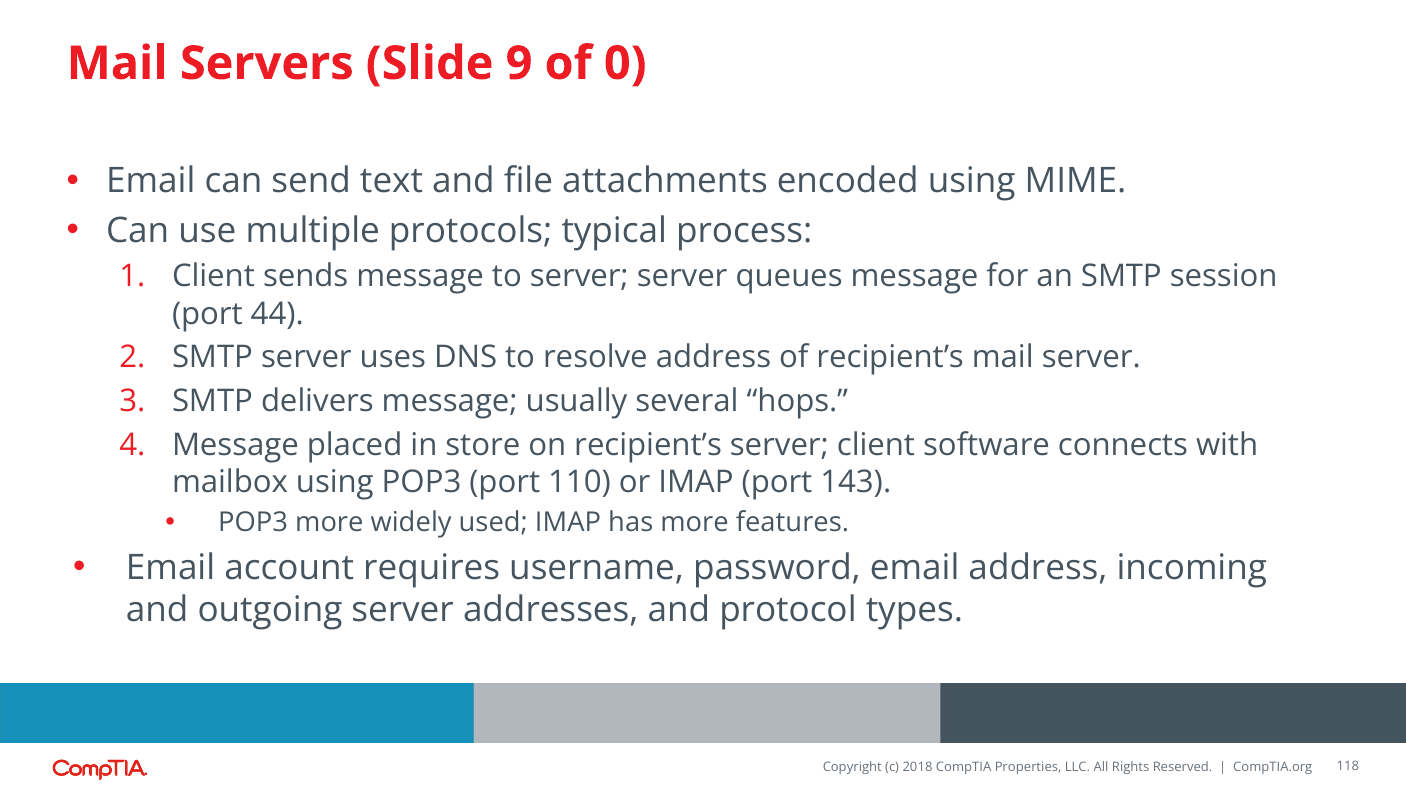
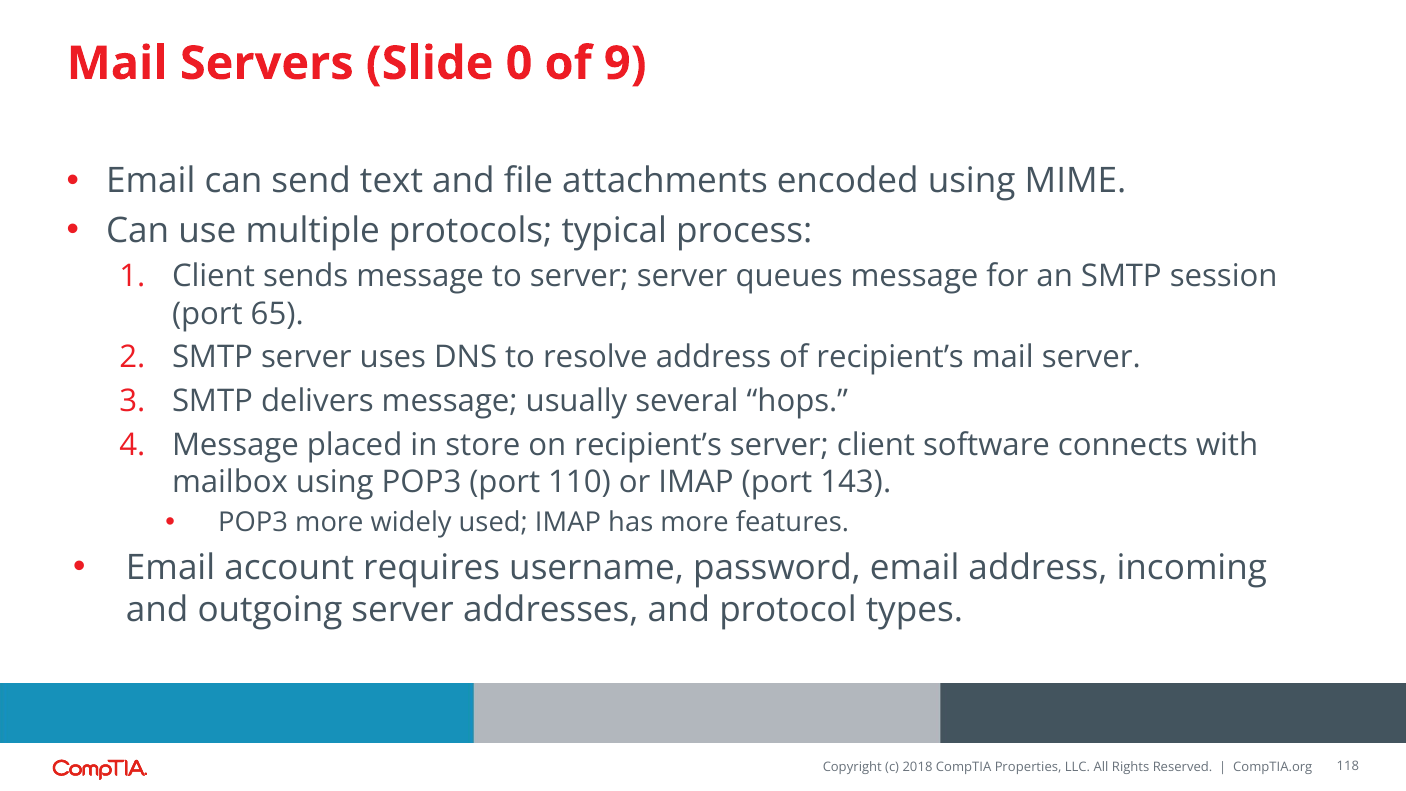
9: 9 -> 0
0: 0 -> 9
44: 44 -> 65
